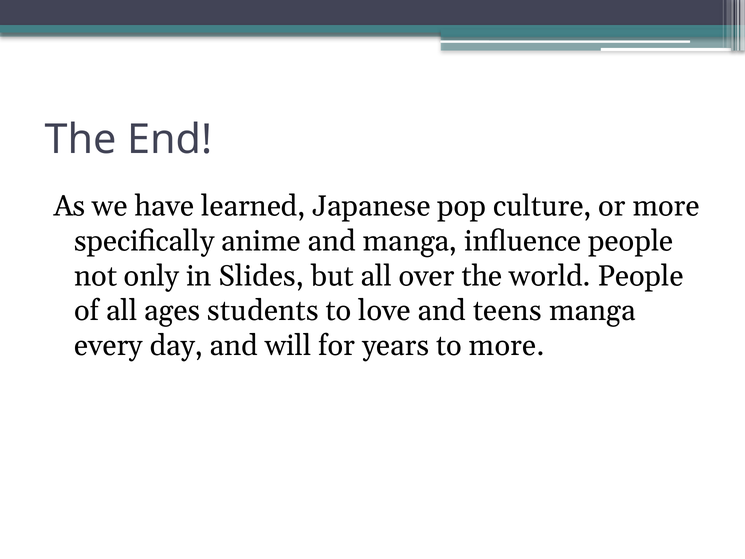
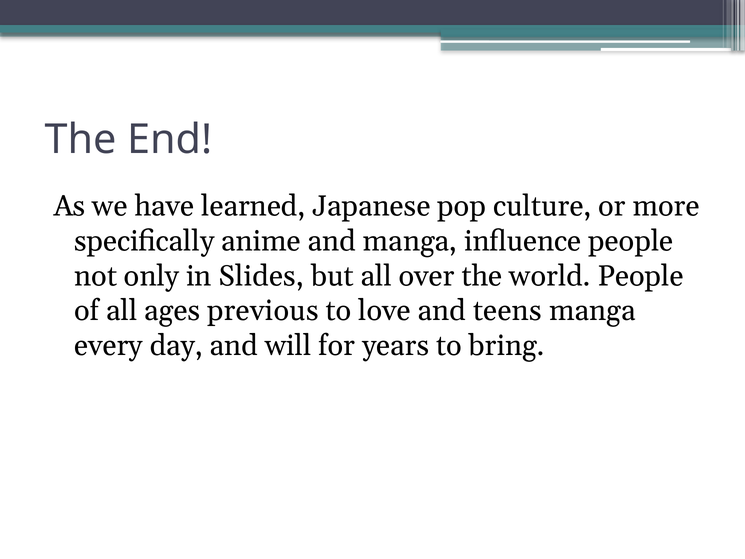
students: students -> previous
to more: more -> bring
